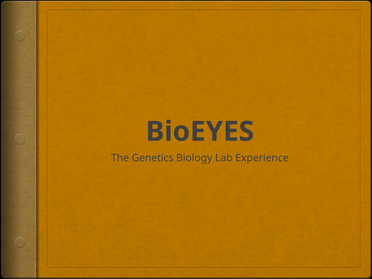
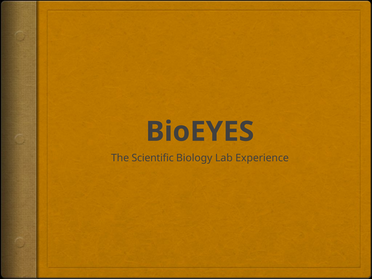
Genetics: Genetics -> Scientific
